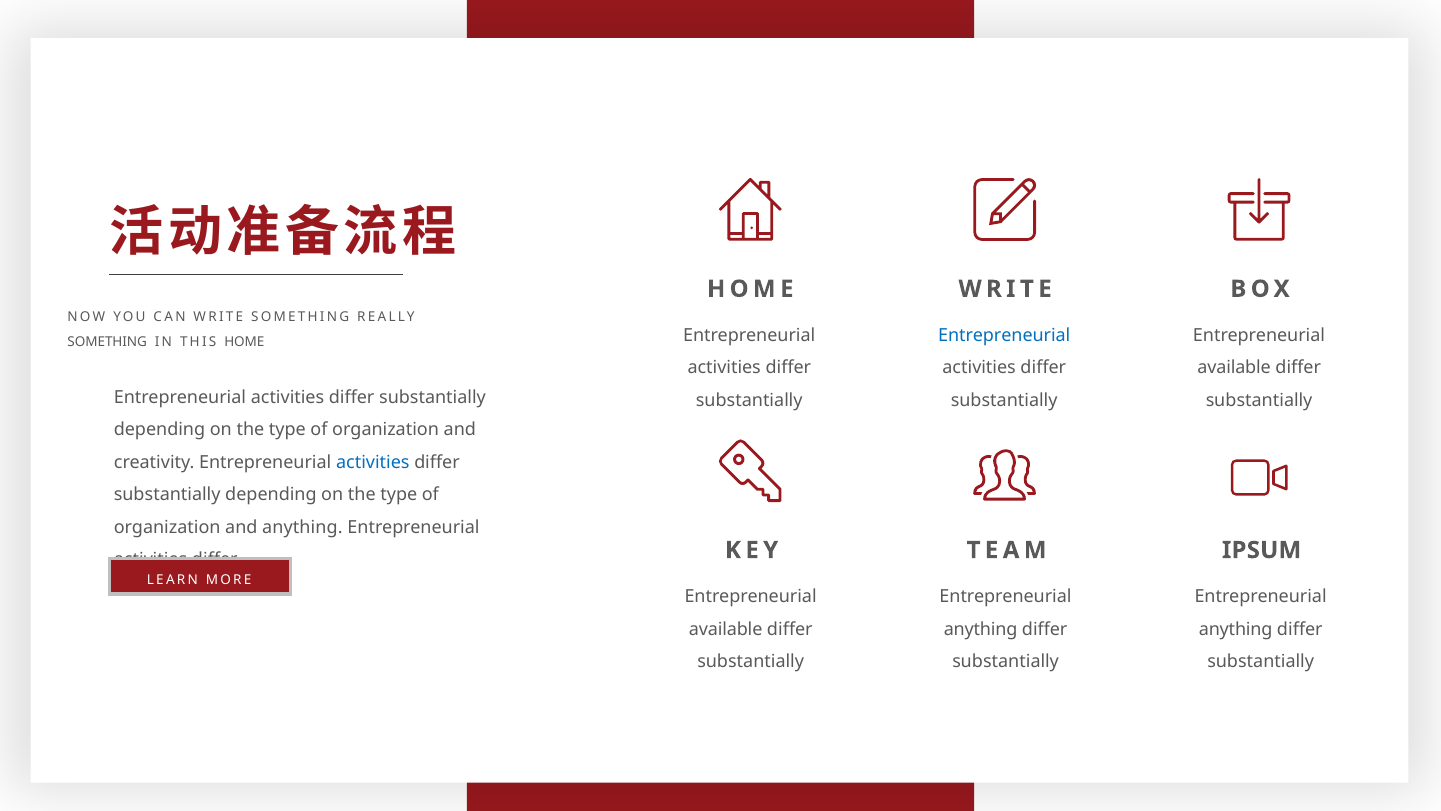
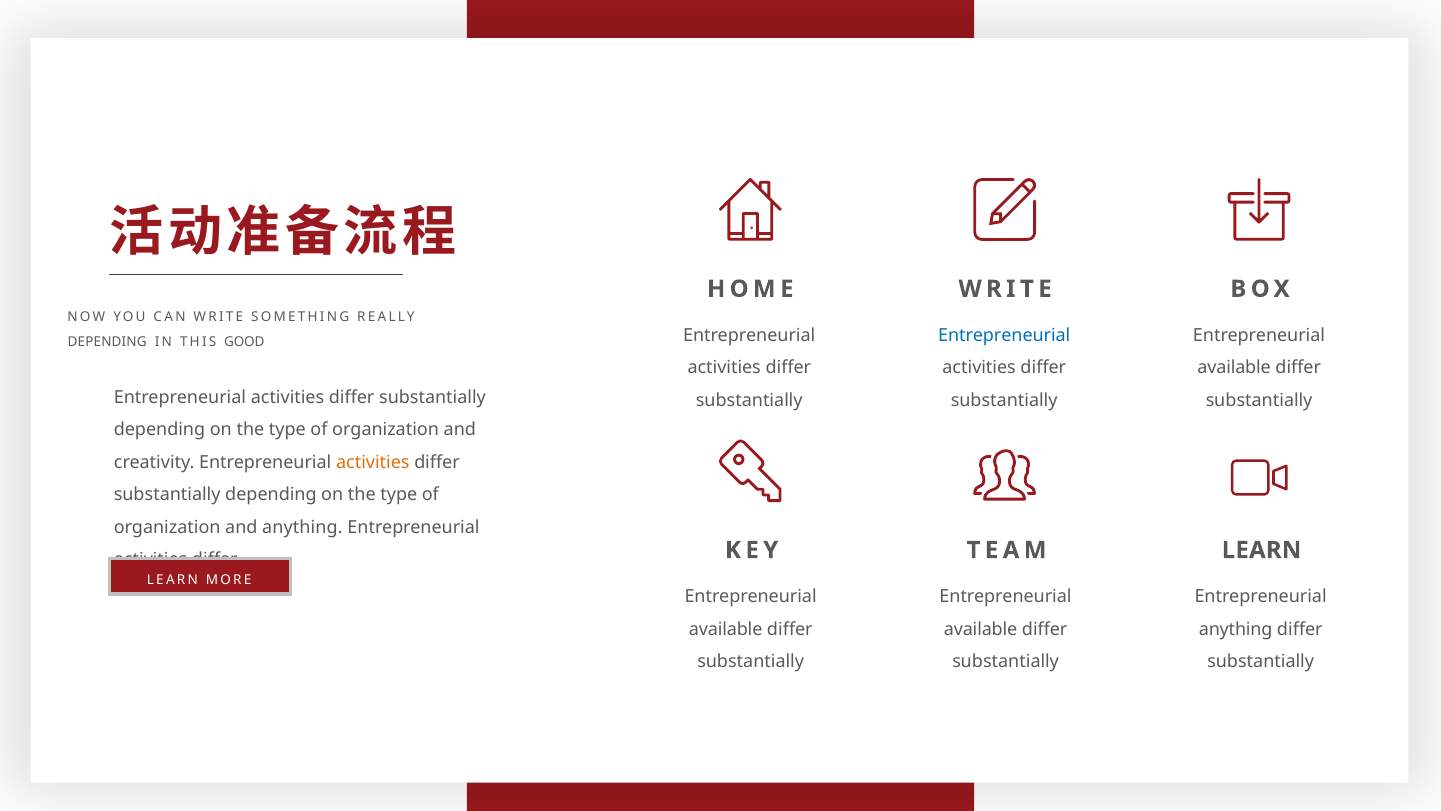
SOMETHING at (107, 341): SOMETHING -> DEPENDING
THIS HOME: HOME -> GOOD
activities at (373, 462) colour: blue -> orange
IPSUM at (1262, 550): IPSUM -> LEARN
anything at (981, 629): anything -> available
